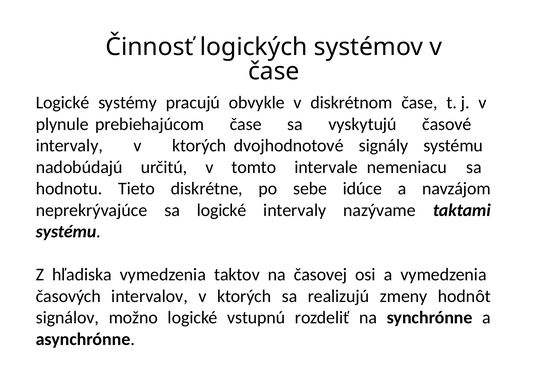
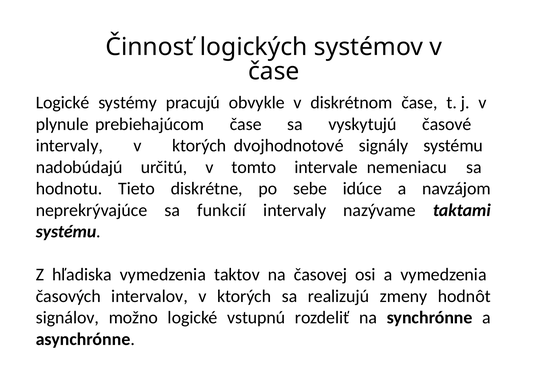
sa logické: logické -> funkcií
